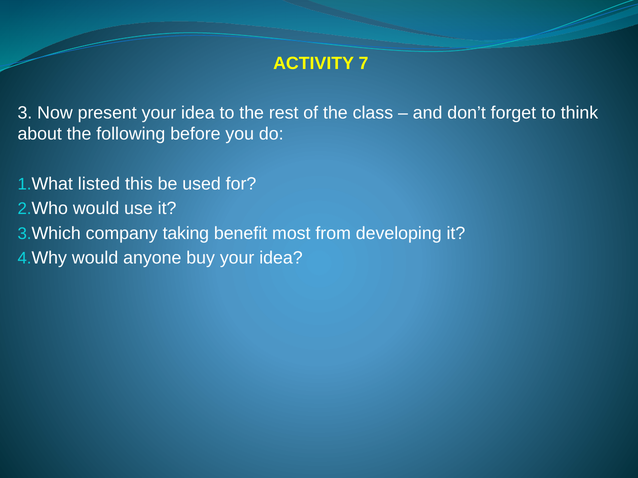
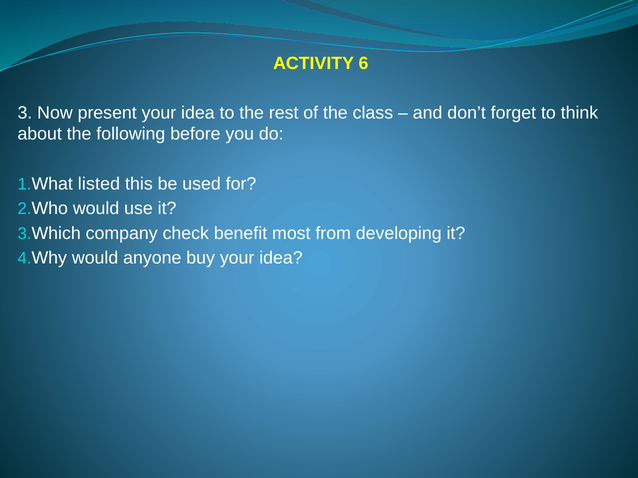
7: 7 -> 6
taking: taking -> check
